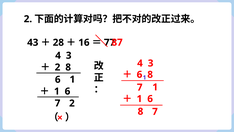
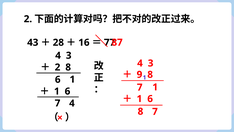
6 at (139, 74): 6 -> 9
7 2: 2 -> 4
